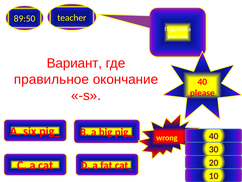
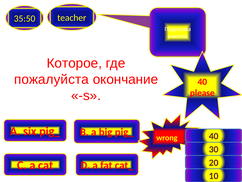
89:50: 89:50 -> 35:50
Вариант: Вариант -> Которое
правильное: правильное -> пожалуйста
